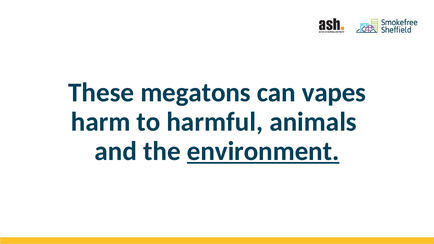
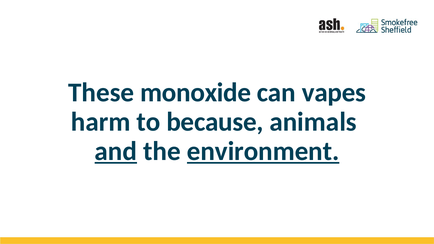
megatons: megatons -> monoxide
harmful: harmful -> because
and underline: none -> present
